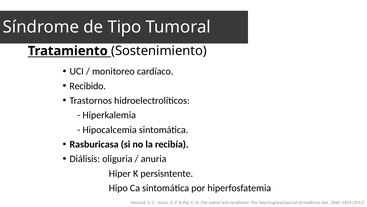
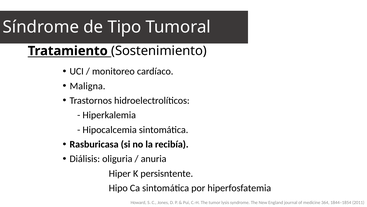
Recibido: Recibido -> Maligna
